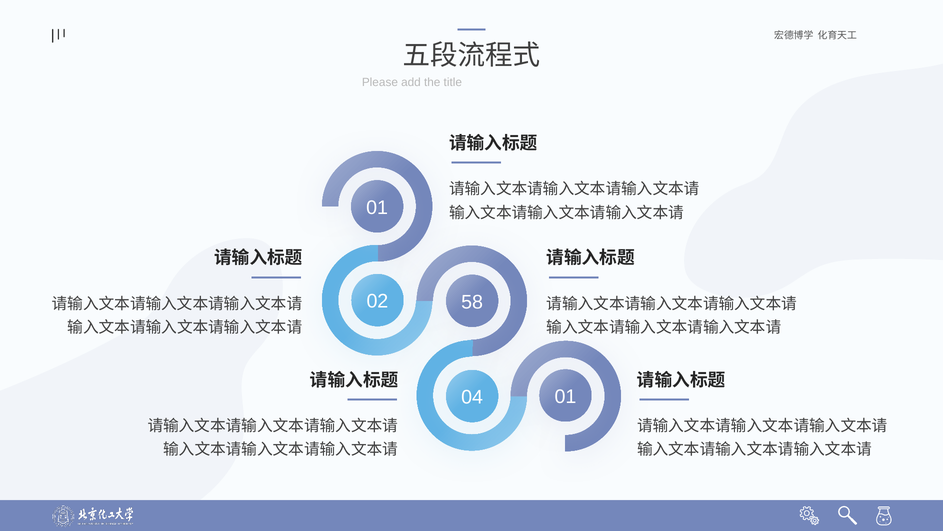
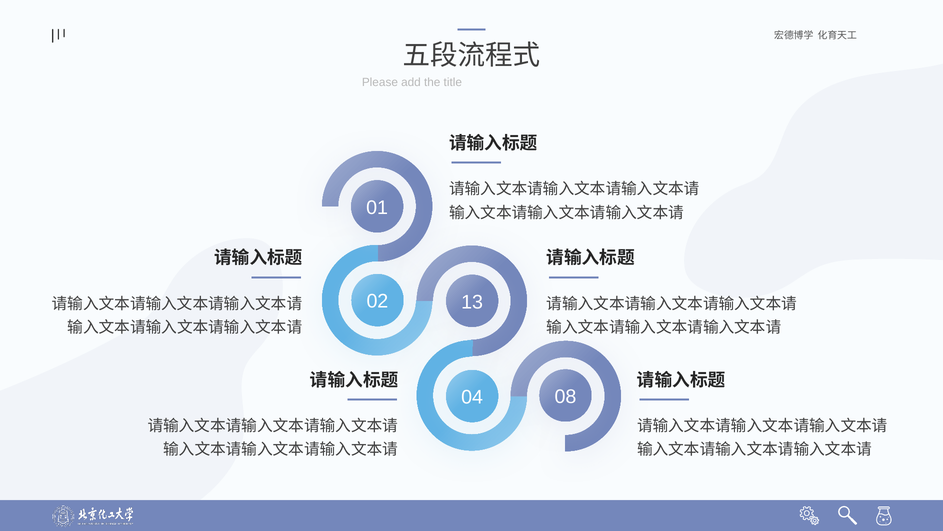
58: 58 -> 13
04 01: 01 -> 08
